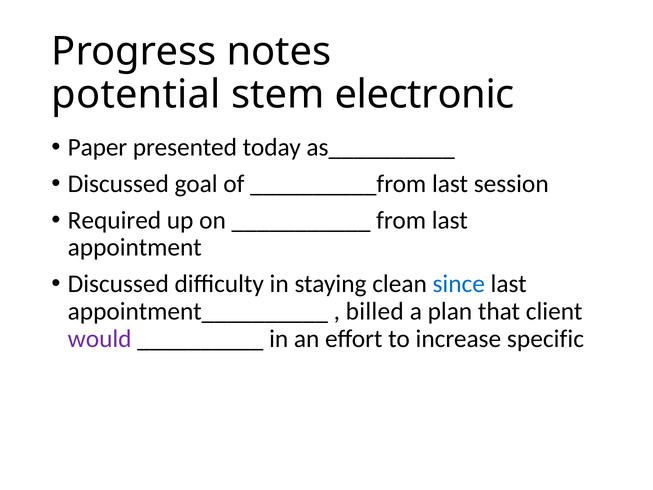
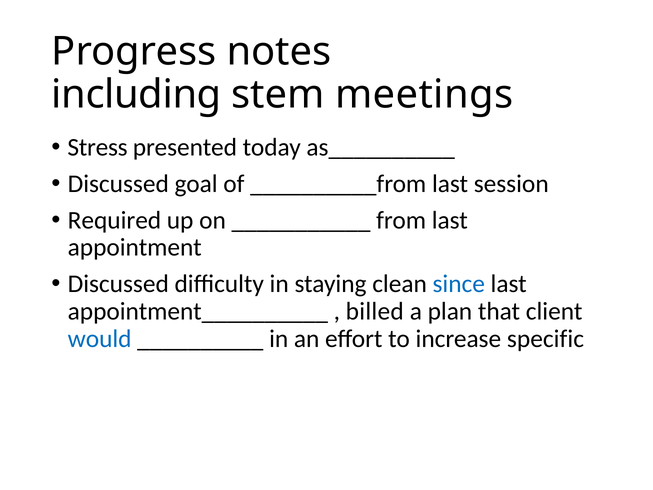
potential: potential -> including
electronic: electronic -> meetings
Paper: Paper -> Stress
would colour: purple -> blue
